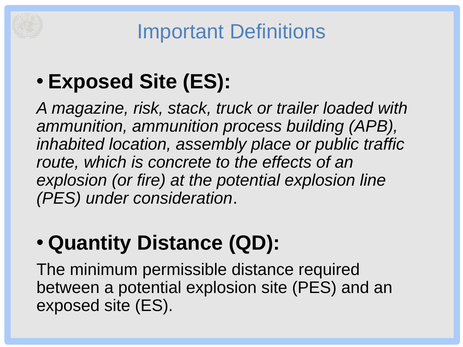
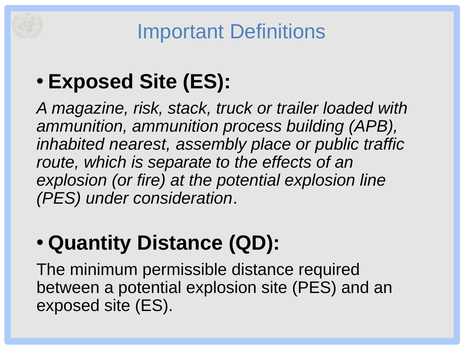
location: location -> nearest
concrete: concrete -> separate
